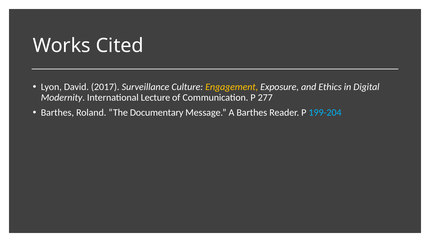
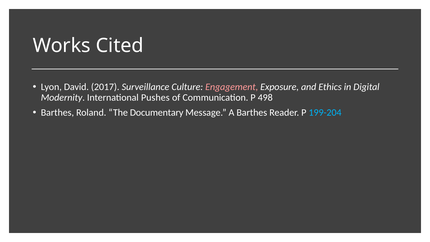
Engagement colour: yellow -> pink
Lecture: Lecture -> Pushes
277: 277 -> 498
